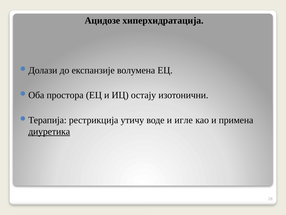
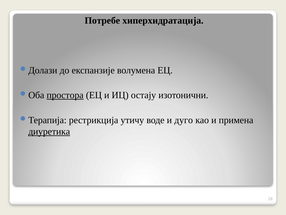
Ацидозе: Ацидозе -> Потребе
простора underline: none -> present
игле: игле -> дуго
